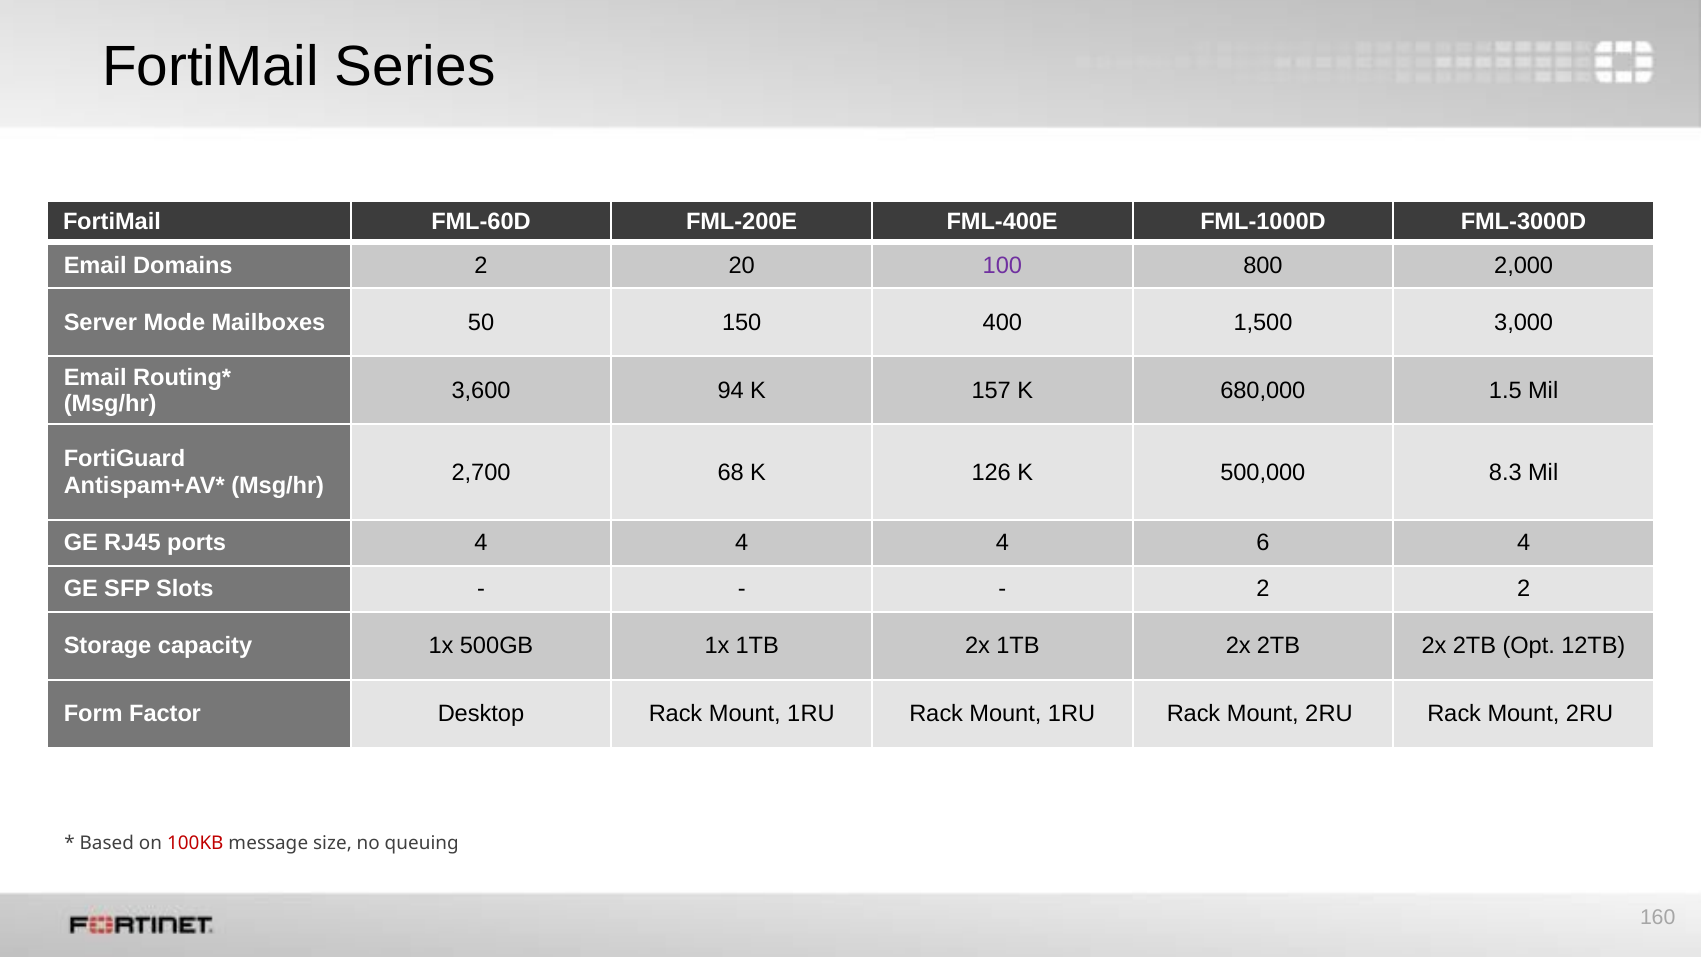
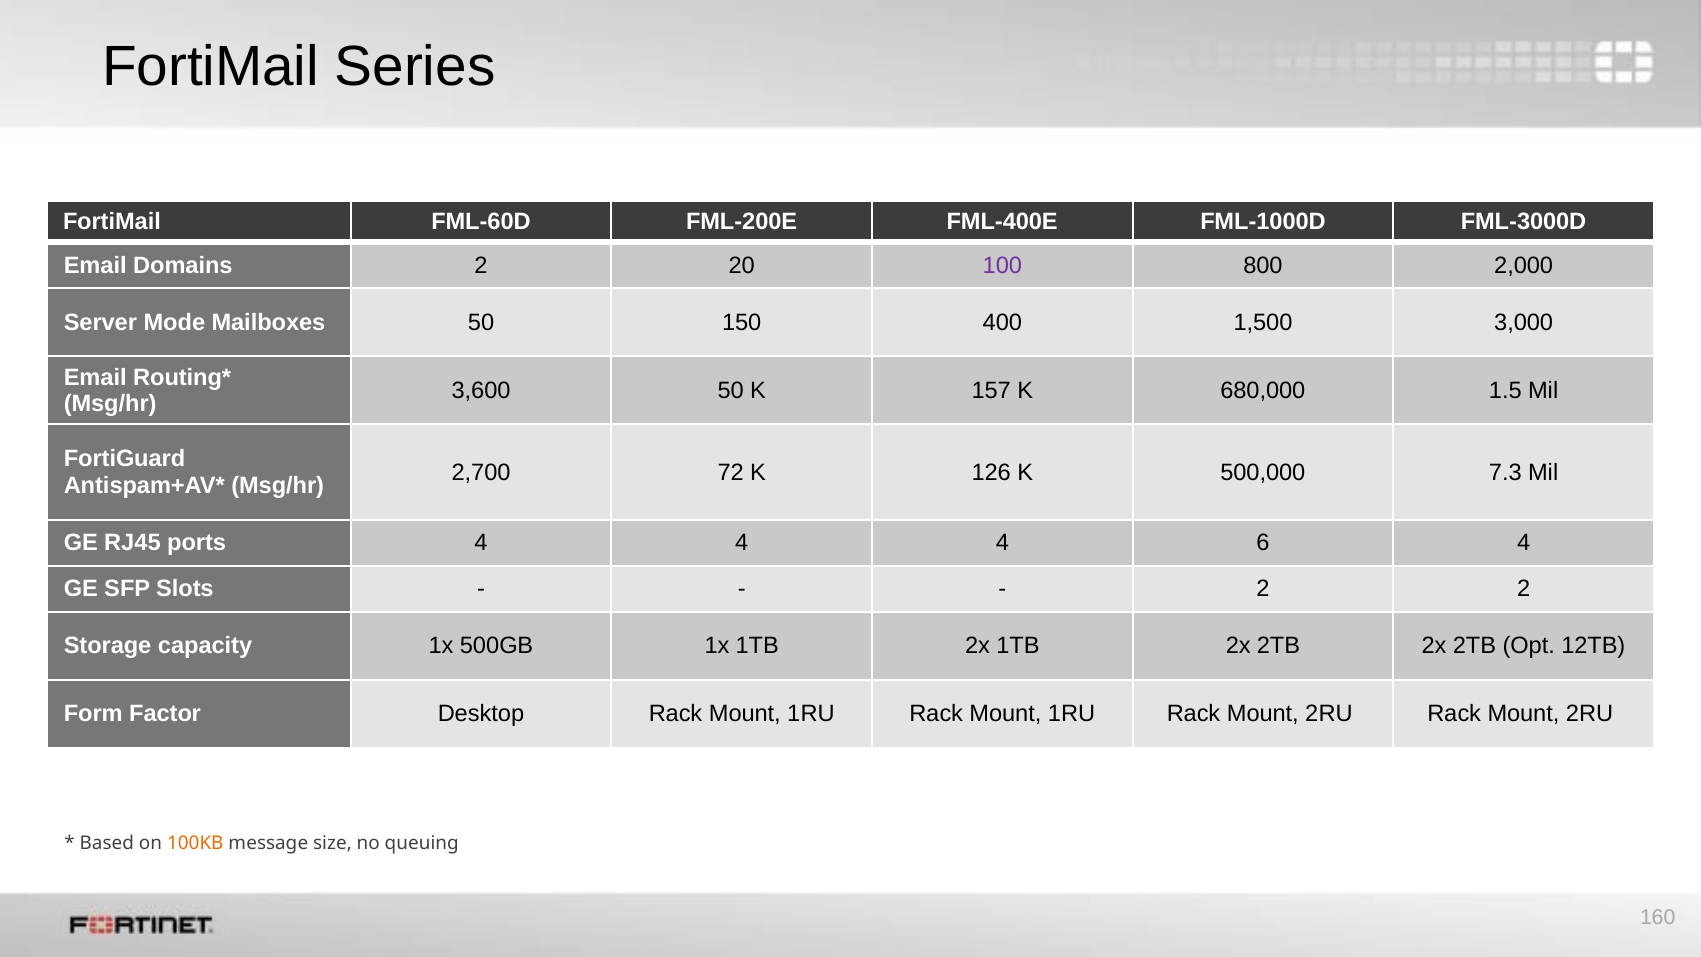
3,600 94: 94 -> 50
68: 68 -> 72
8.3: 8.3 -> 7.3
100KB colour: red -> orange
